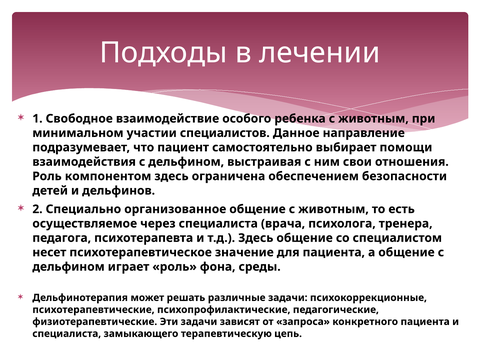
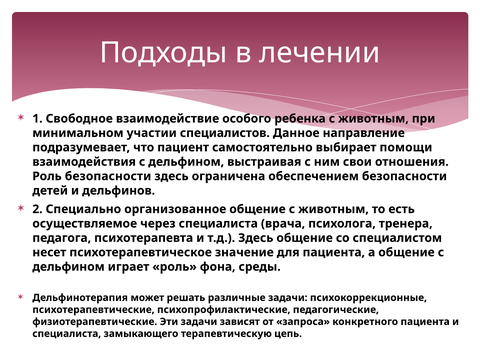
Роль компонентом: компонентом -> безопасности
